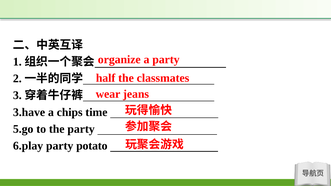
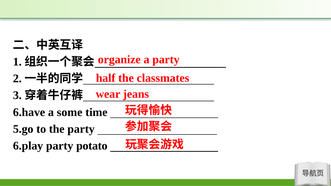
3.have: 3.have -> 6.have
chips: chips -> some
